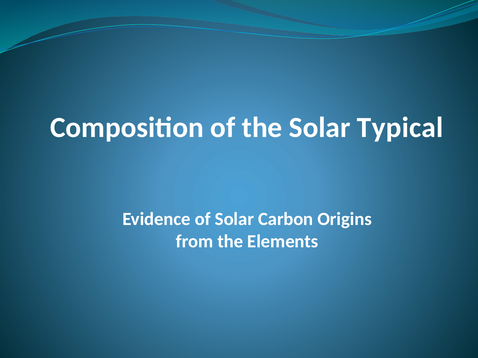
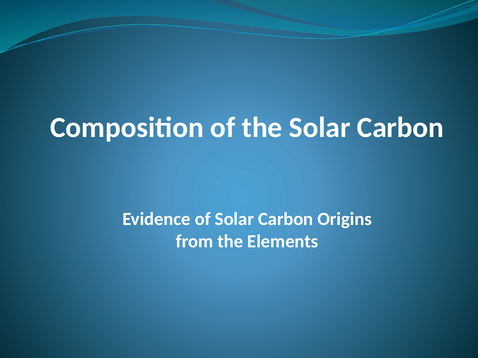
the Solar Typical: Typical -> Carbon
